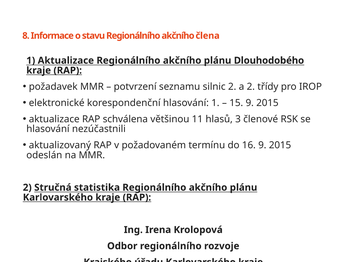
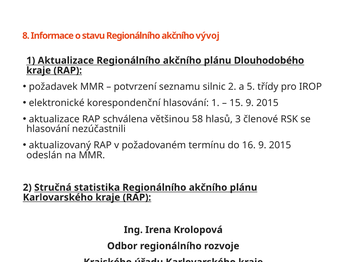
člena: člena -> vývoj
a 2: 2 -> 5
11: 11 -> 58
